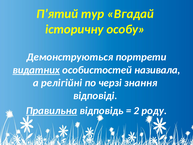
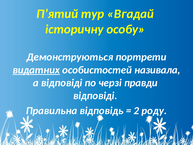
а релігійні: релігійні -> відповіді
знання: знання -> правди
Правильна underline: present -> none
